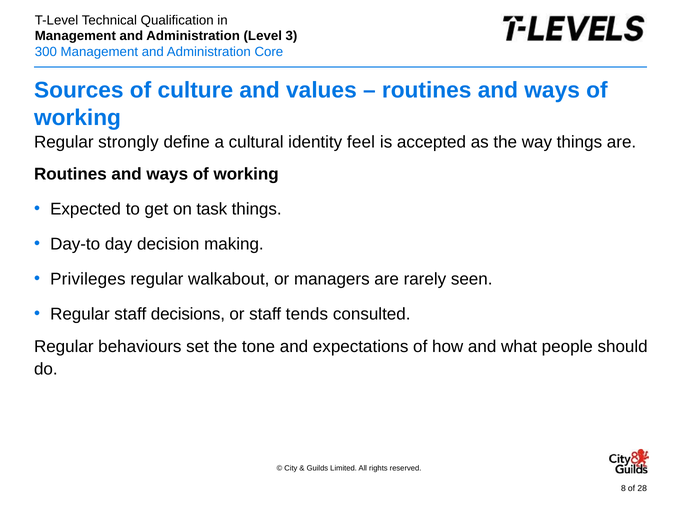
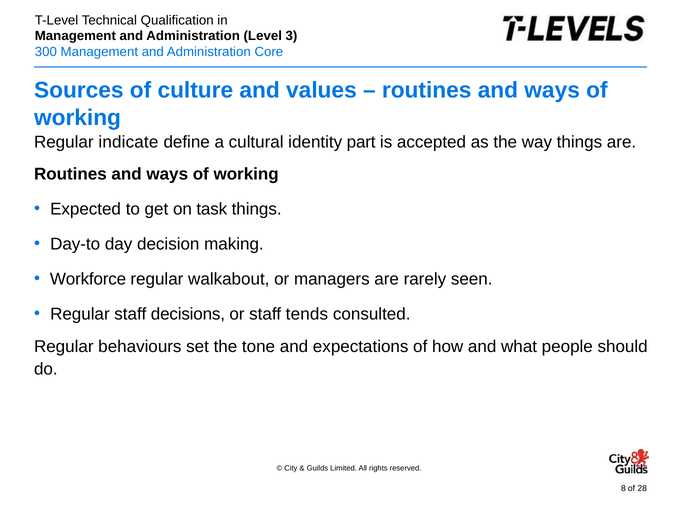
strongly: strongly -> indicate
feel: feel -> part
Privileges: Privileges -> Workforce
